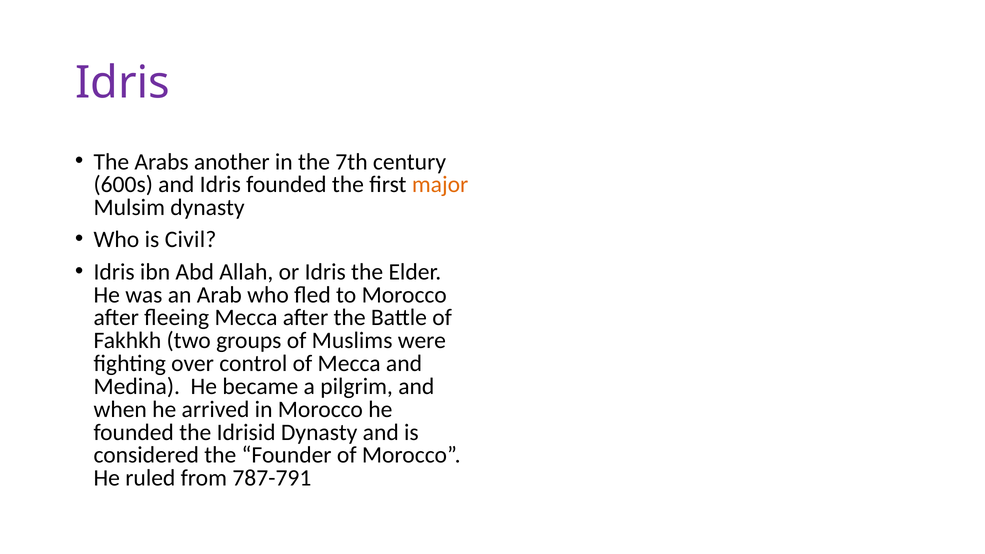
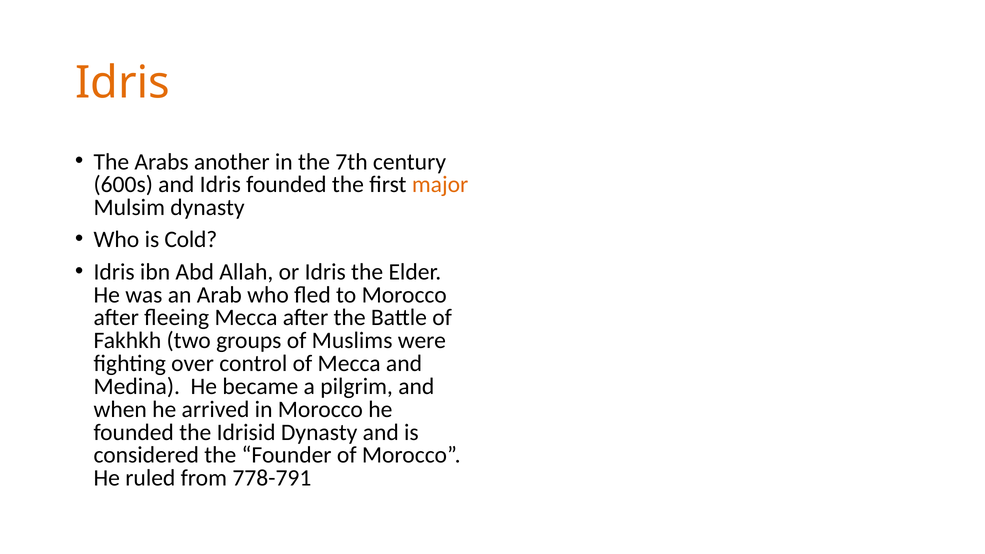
Idris at (123, 83) colour: purple -> orange
Civil: Civil -> Cold
787-791: 787-791 -> 778-791
